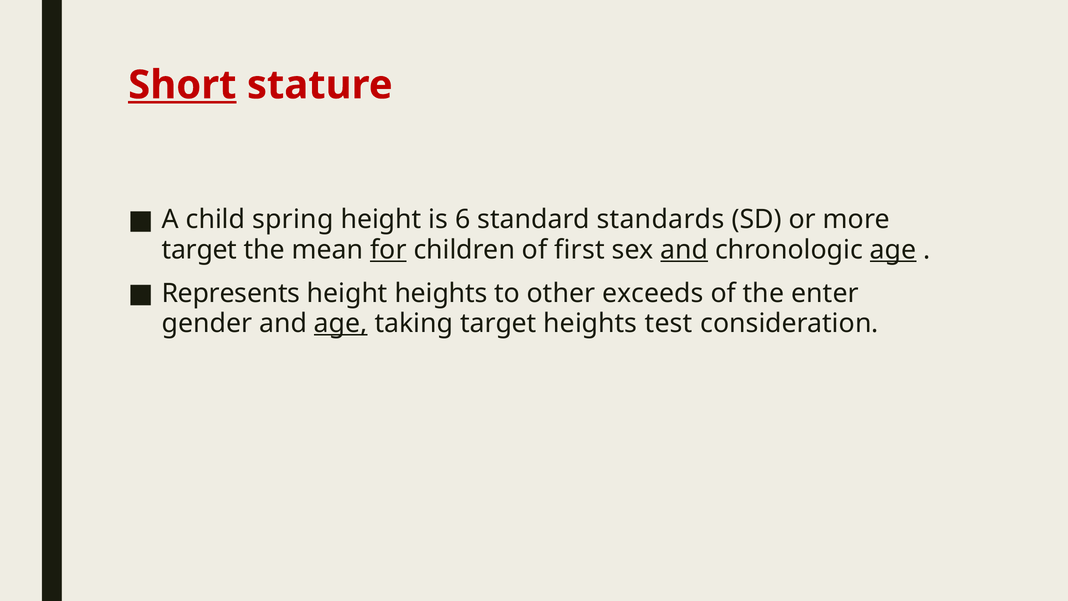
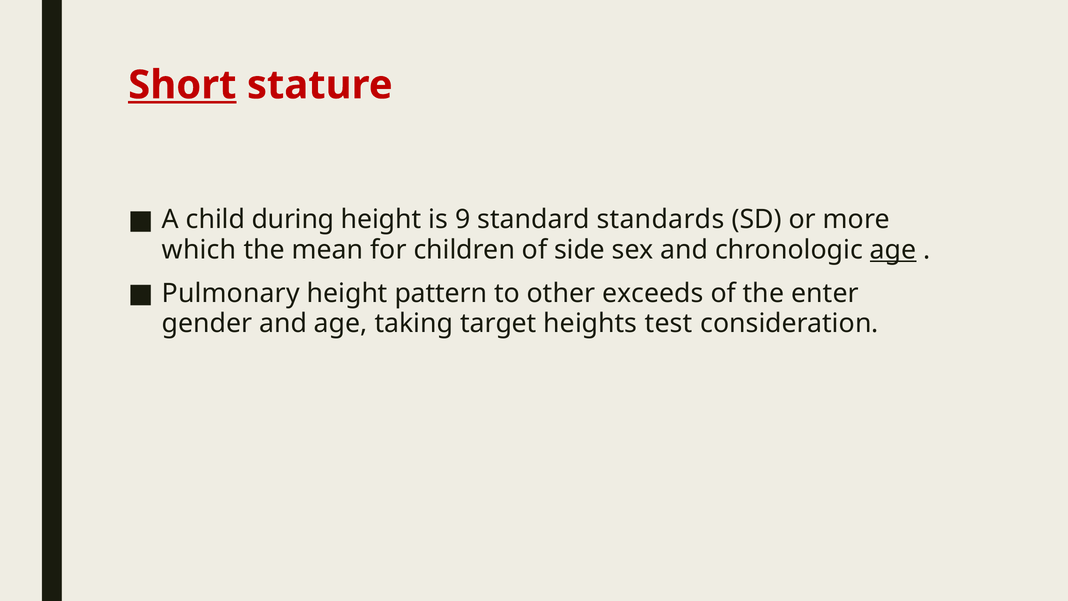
spring: spring -> during
6: 6 -> 9
target at (199, 250): target -> which
for underline: present -> none
first: first -> side
and at (684, 250) underline: present -> none
Represents: Represents -> Pulmonary
height heights: heights -> pattern
age at (341, 323) underline: present -> none
